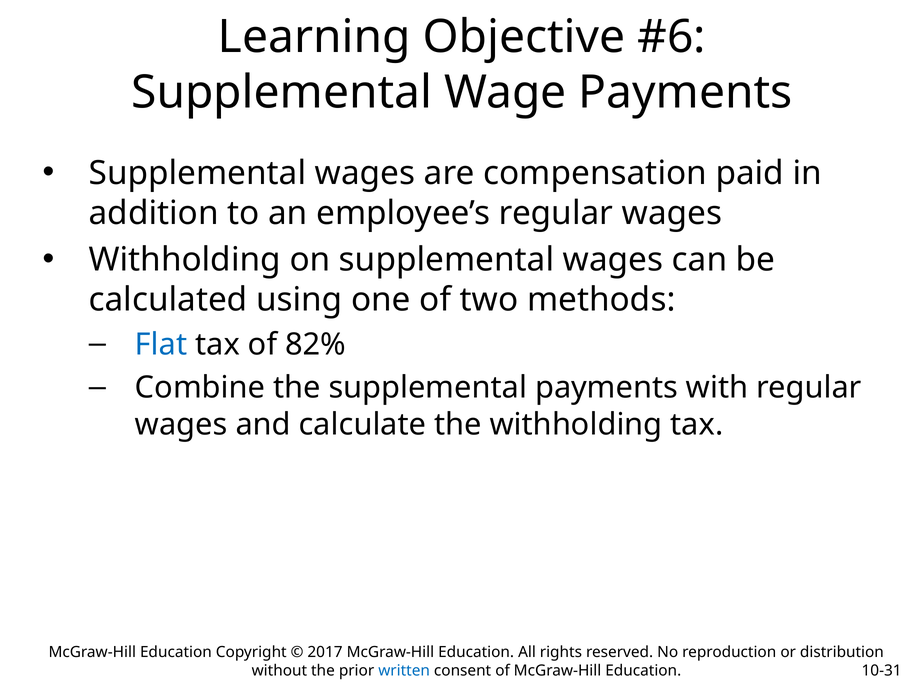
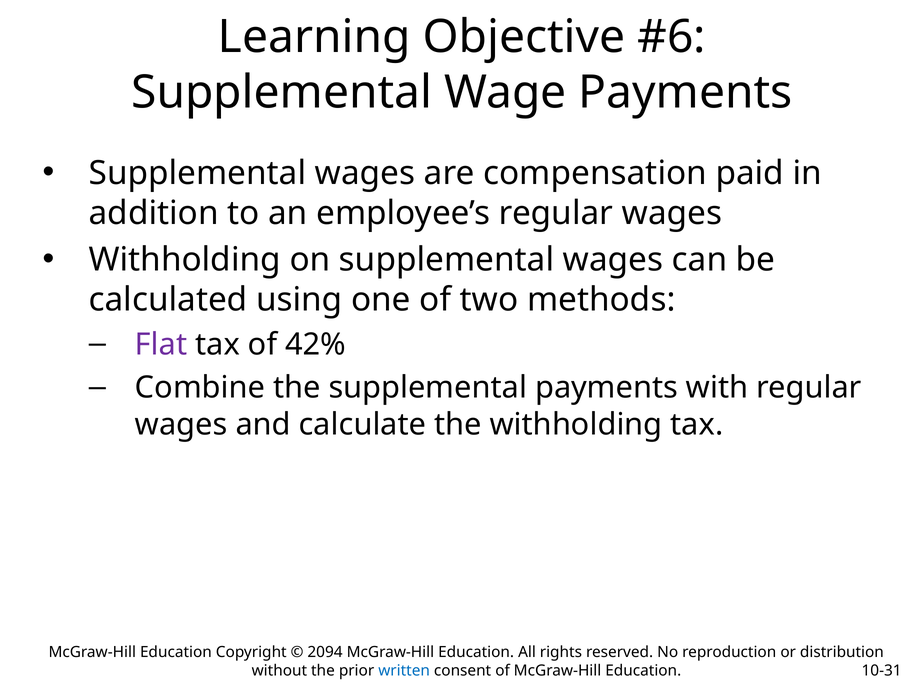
Flat colour: blue -> purple
82%: 82% -> 42%
2017: 2017 -> 2094
